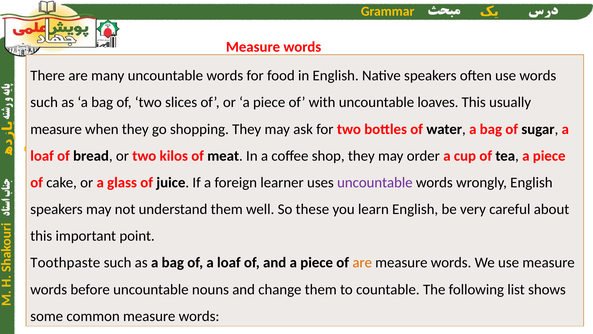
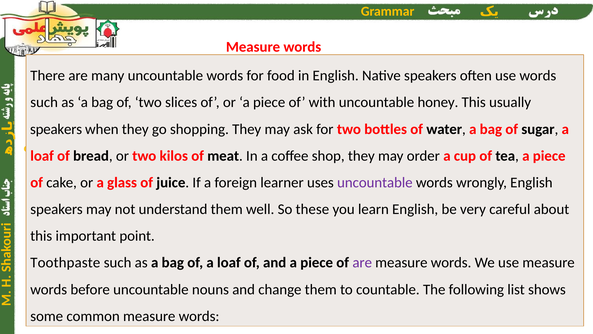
loaves: loaves -> honey
measure at (56, 129): measure -> speakers
are at (362, 262) colour: orange -> purple
